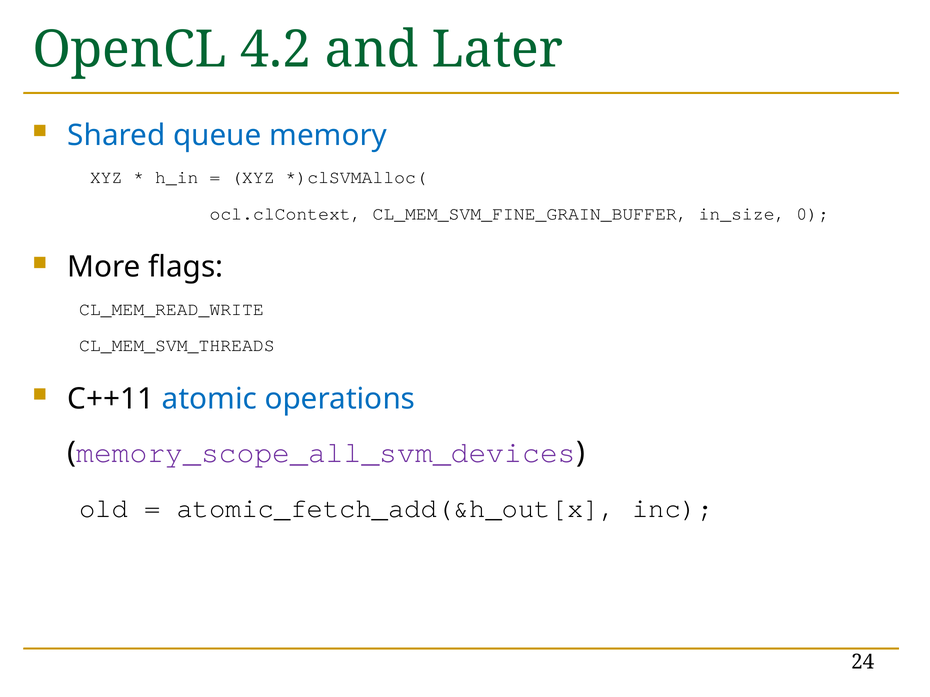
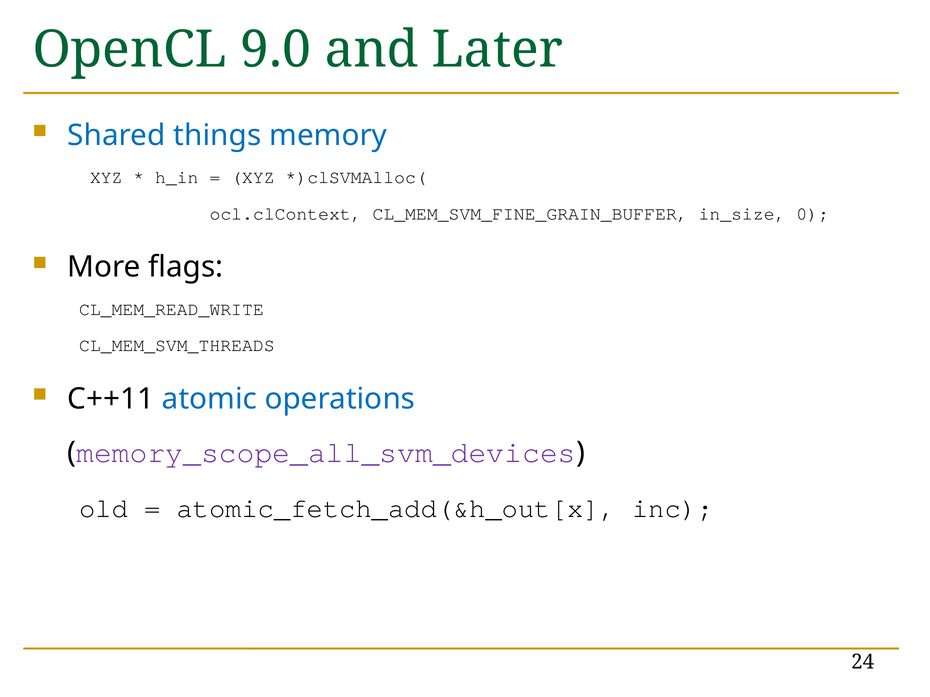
4.2: 4.2 -> 9.0
queue: queue -> things
